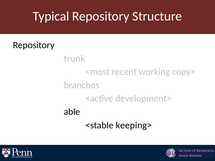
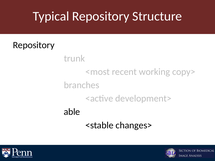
keeping>: keeping> -> changes>
